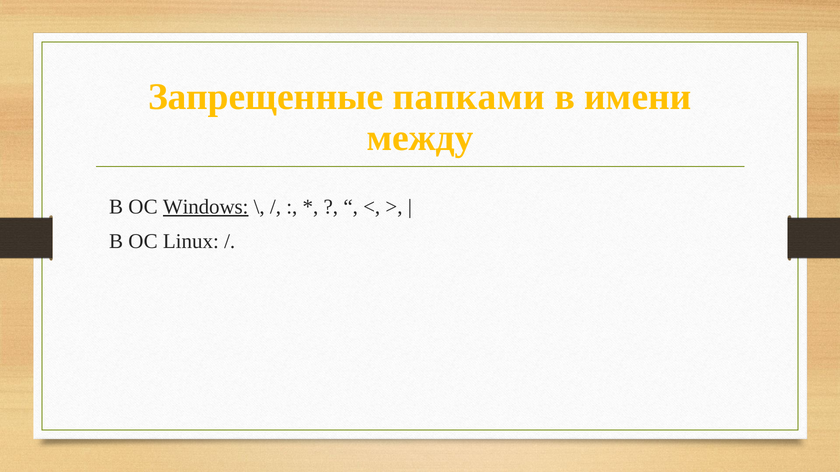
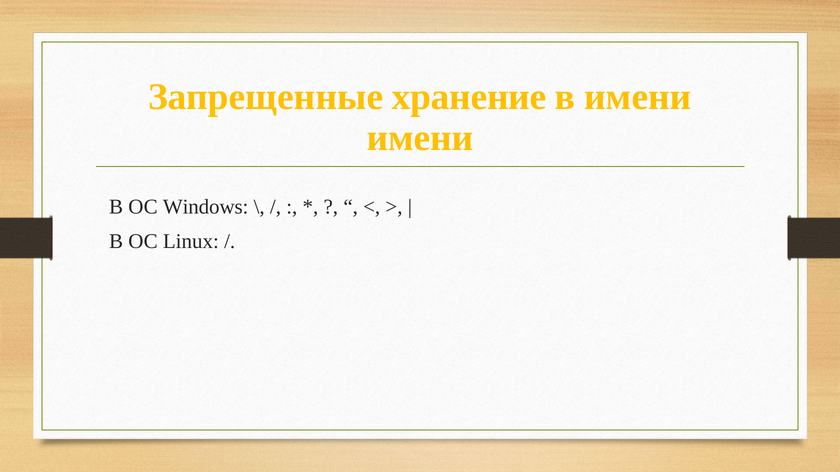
папками: папками -> хранение
между at (420, 138): между -> имени
Windows underline: present -> none
